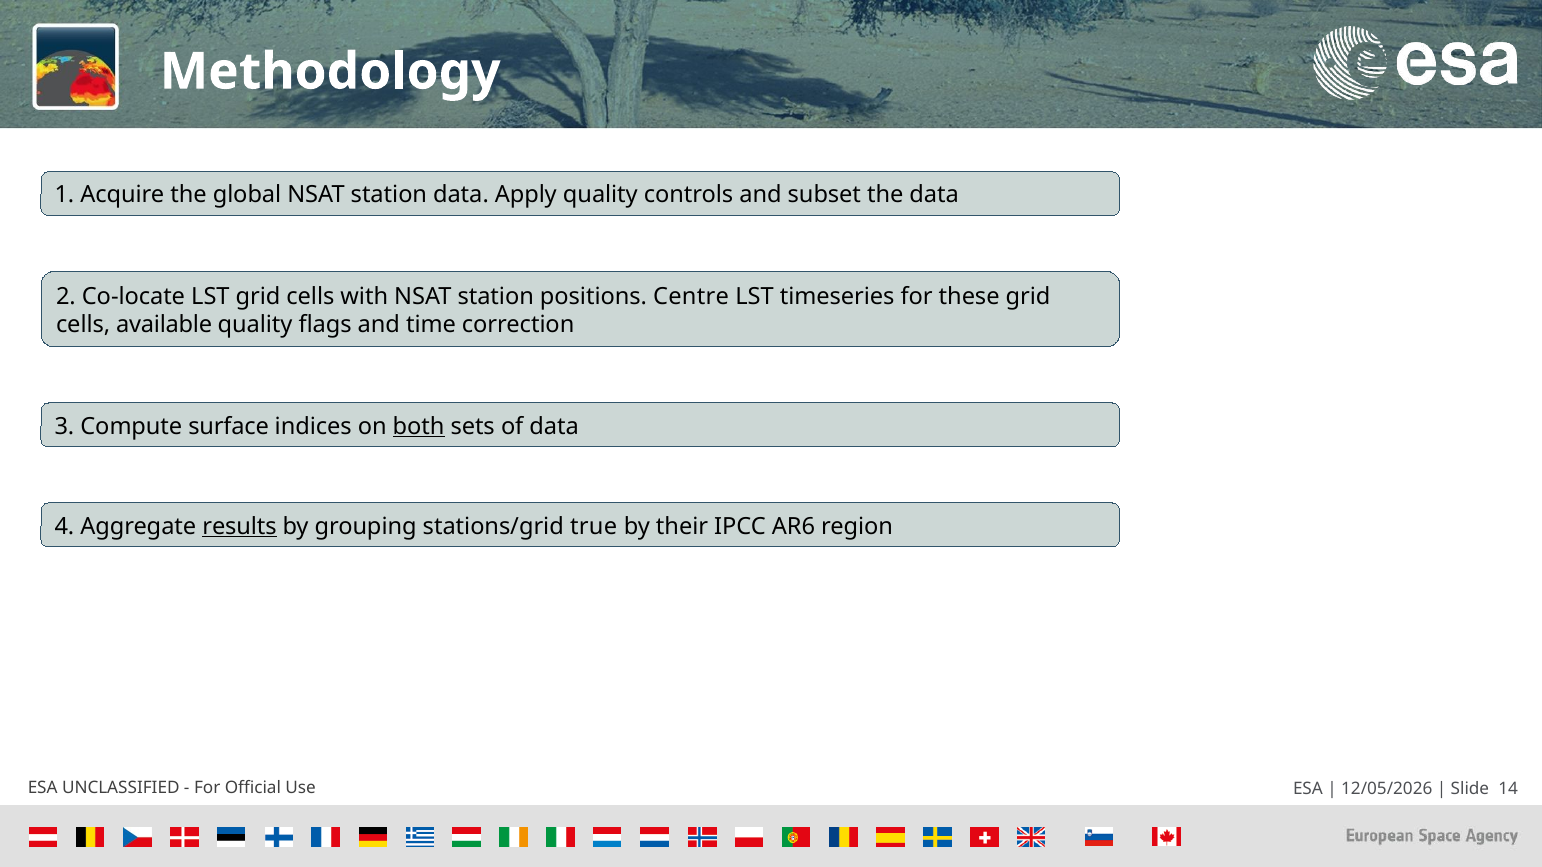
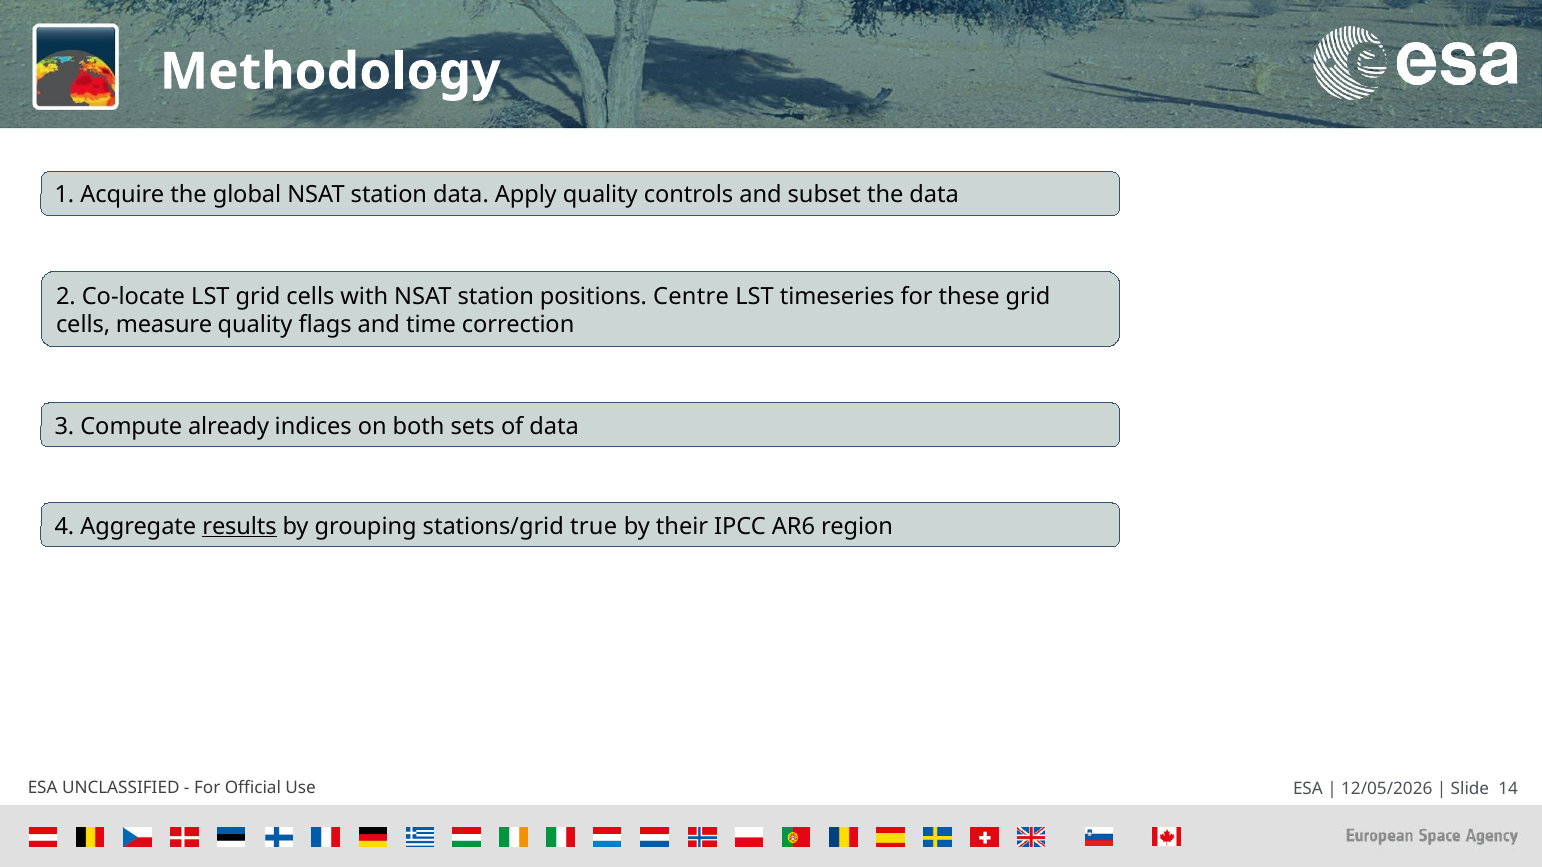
available: available -> measure
surface: surface -> already
both underline: present -> none
